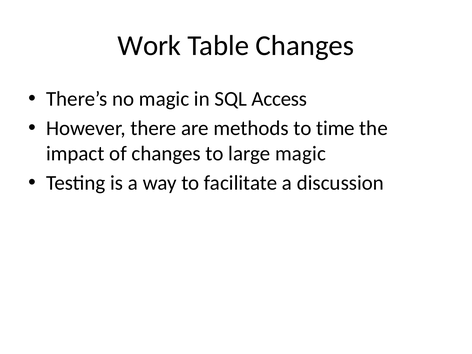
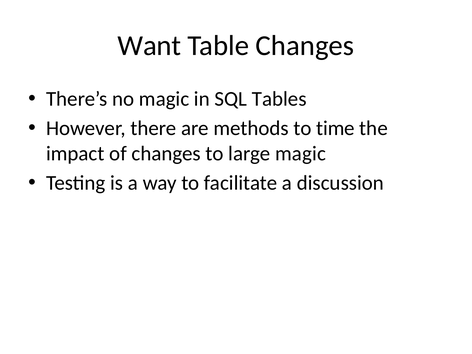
Work: Work -> Want
Access: Access -> Tables
